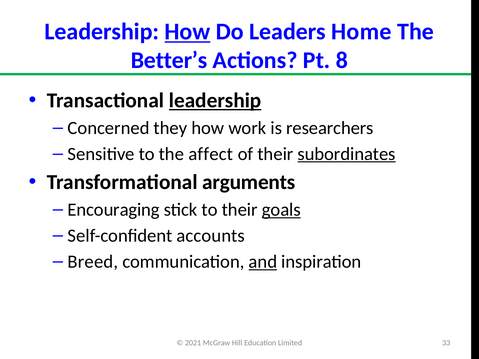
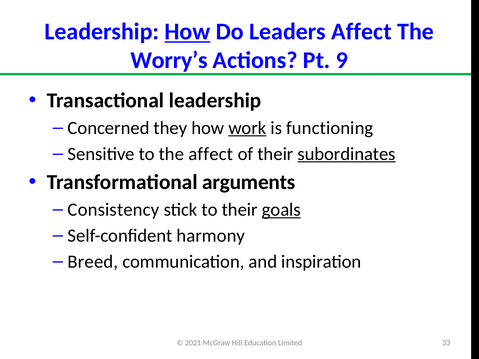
Leaders Home: Home -> Affect
Better’s: Better’s -> Worry’s
8: 8 -> 9
leadership at (215, 101) underline: present -> none
work underline: none -> present
researchers: researchers -> functioning
Encouraging: Encouraging -> Consistency
accounts: accounts -> harmony
and underline: present -> none
